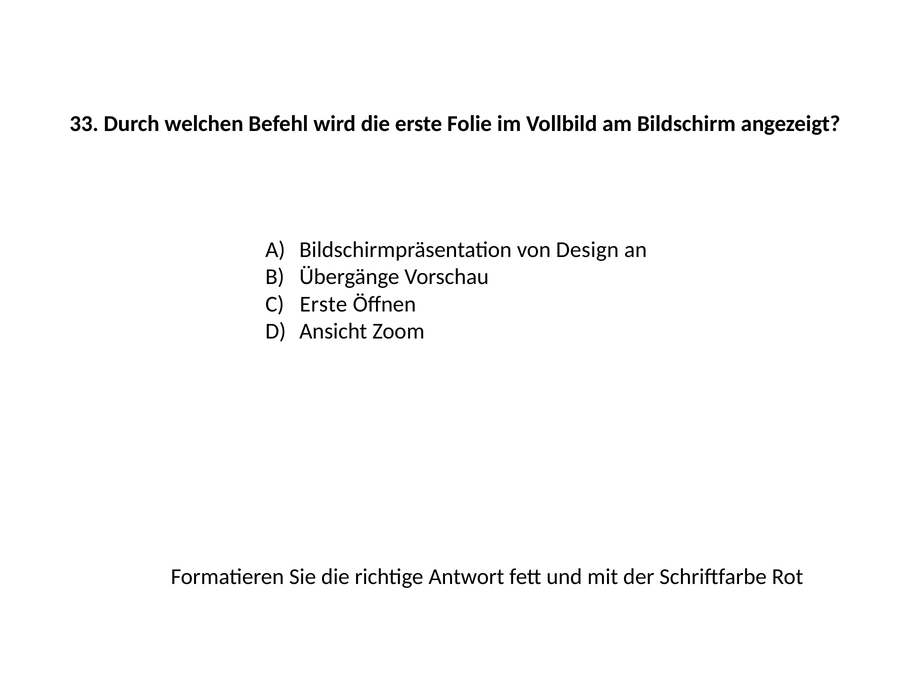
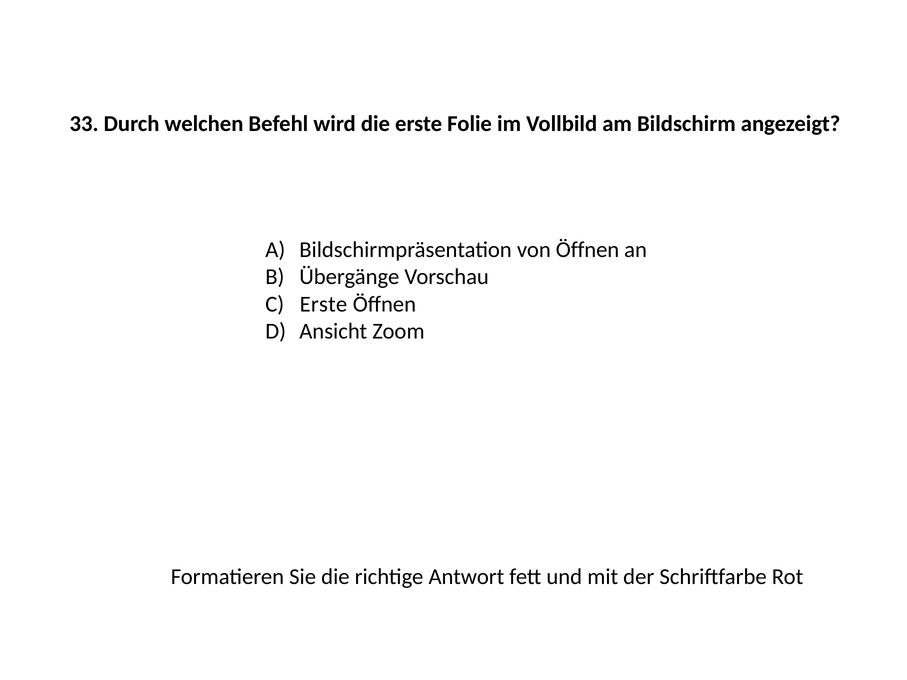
von Design: Design -> Öffnen
